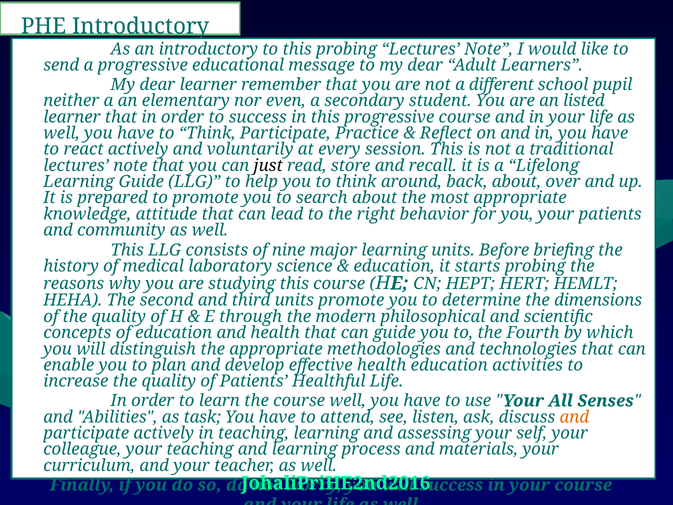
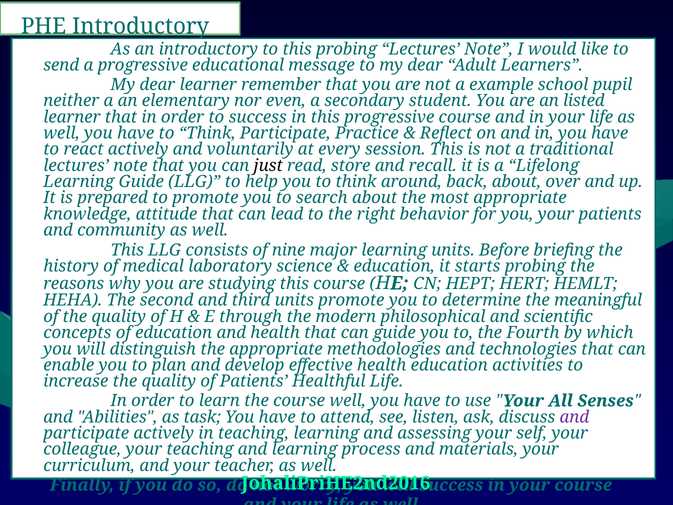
different: different -> example
dimensions: dimensions -> meaningful
and at (574, 417) colour: orange -> purple
